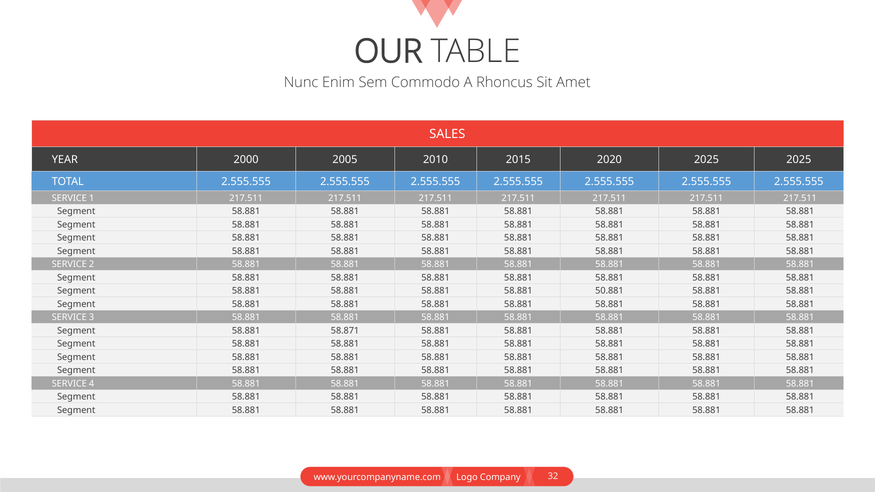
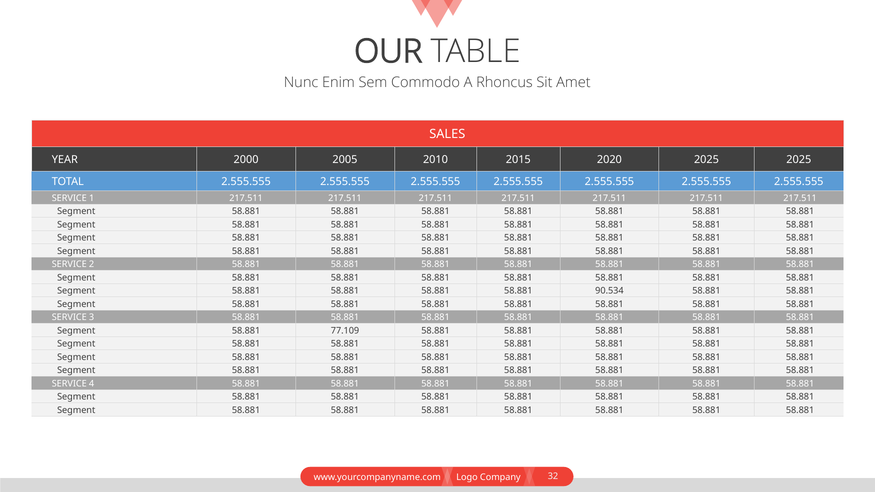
50.881: 50.881 -> 90.534
58.871: 58.871 -> 77.109
